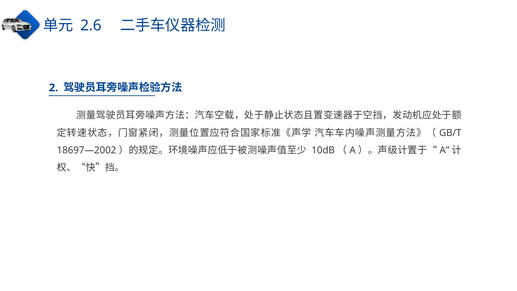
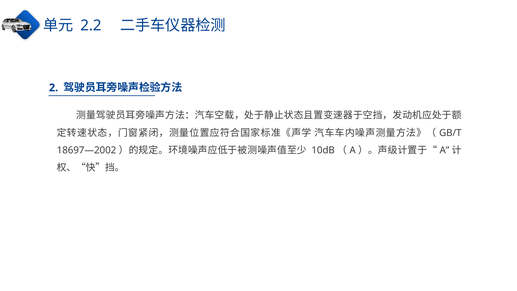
2.6: 2.6 -> 2.2
